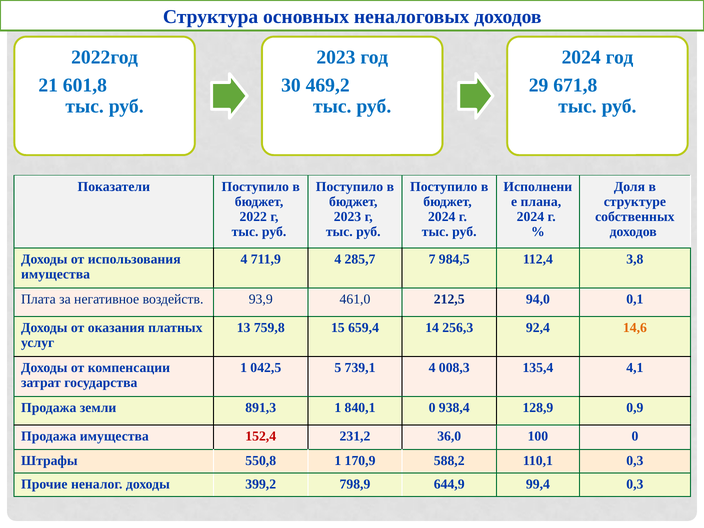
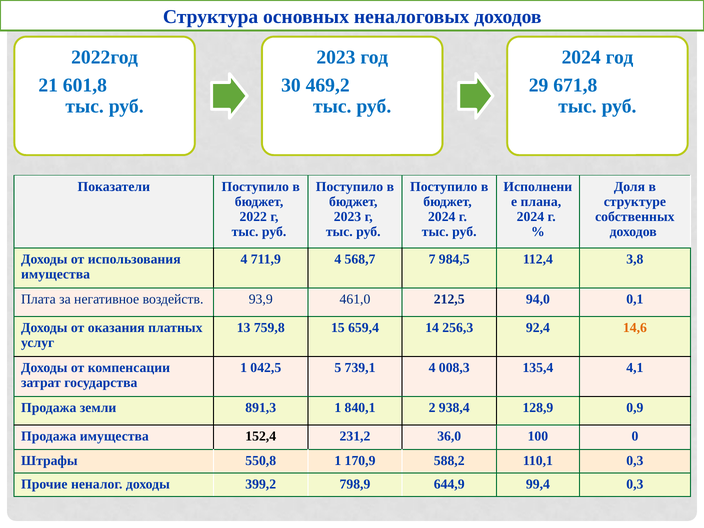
285,7: 285,7 -> 568,7
840,1 0: 0 -> 2
152,4 colour: red -> black
